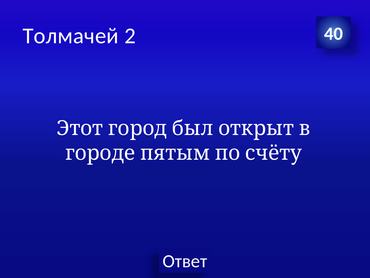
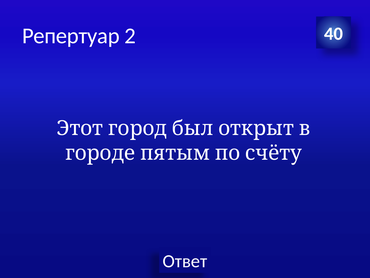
Толмачей: Толмачей -> Репертуар
